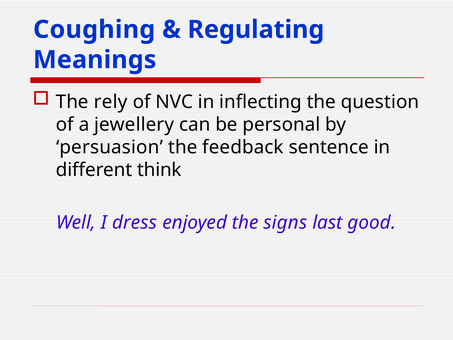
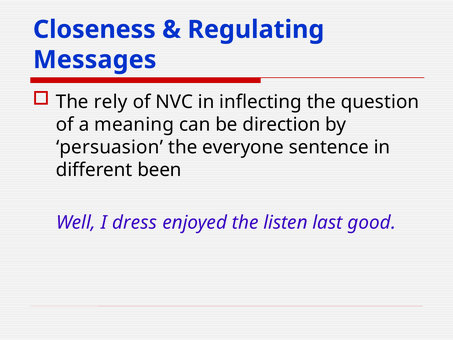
Coughing: Coughing -> Closeness
Meanings: Meanings -> Messages
jewellery: jewellery -> meaning
personal: personal -> direction
feedback: feedback -> everyone
think: think -> been
signs: signs -> listen
